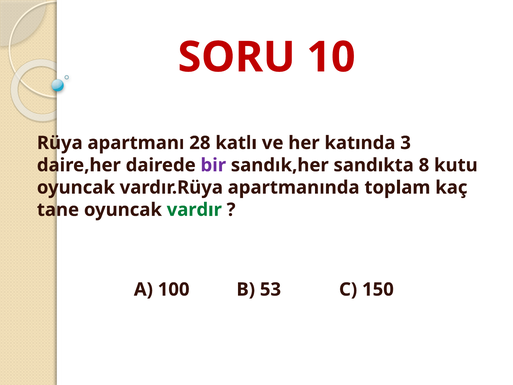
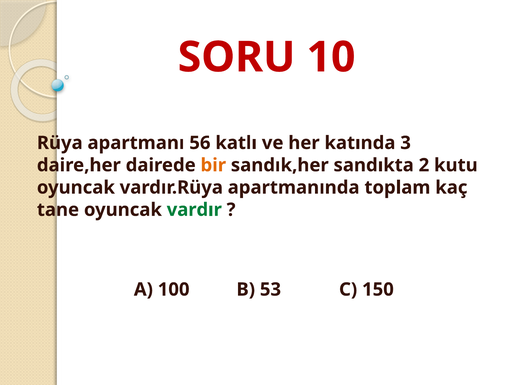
28: 28 -> 56
bir colour: purple -> orange
8: 8 -> 2
